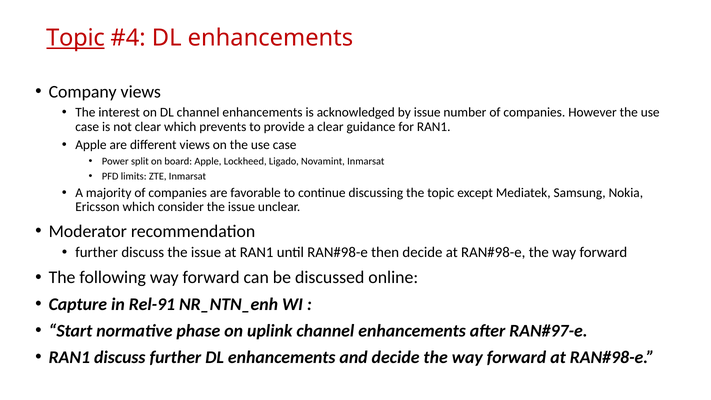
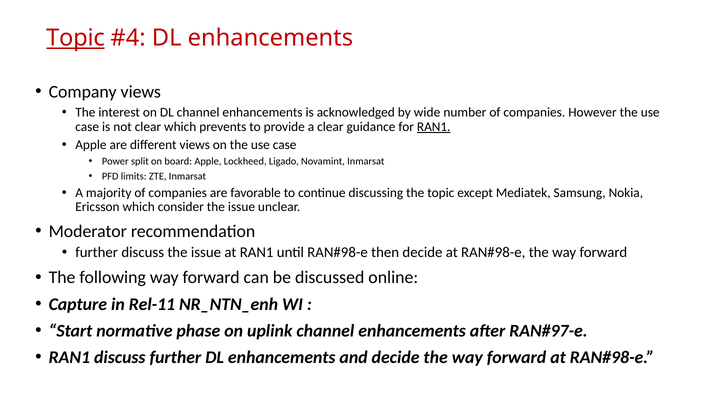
by issue: issue -> wide
RAN1 at (434, 127) underline: none -> present
Rel-91: Rel-91 -> Rel-11
